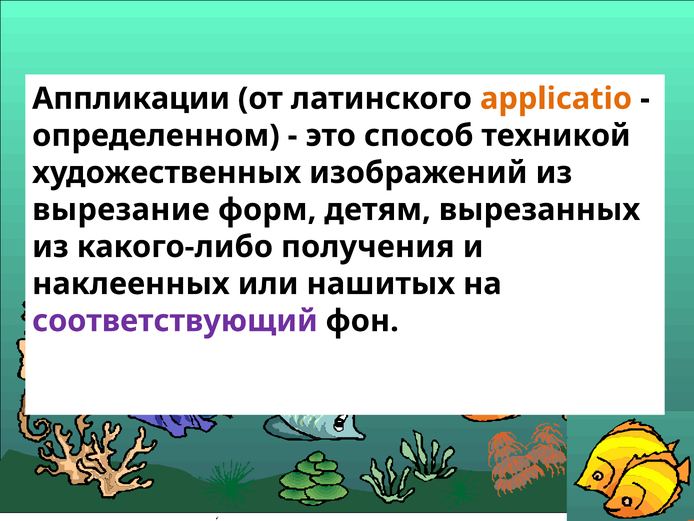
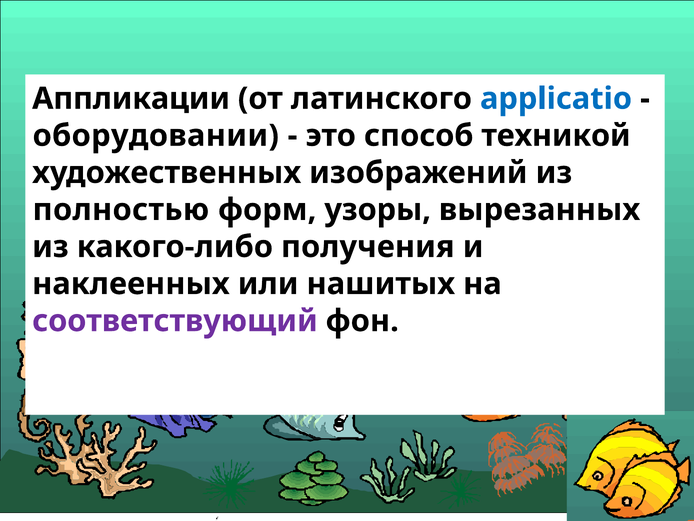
applicatio colour: orange -> blue
определенном: определенном -> оборудовании
вырезание: вырезание -> полностью
детям: детям -> узоры
